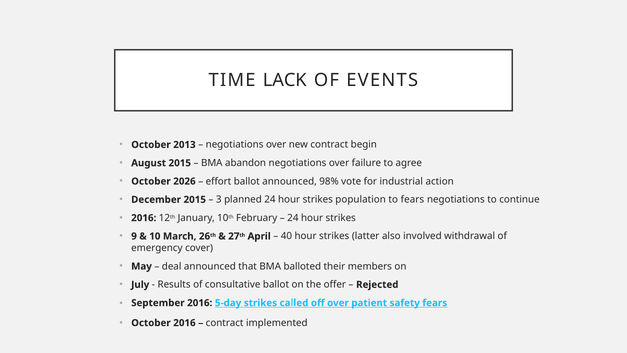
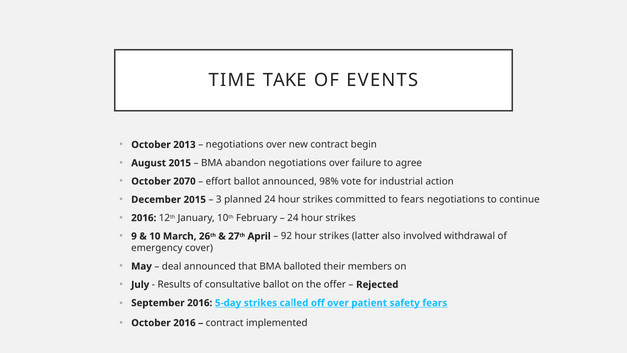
LACK: LACK -> TAKE
2026: 2026 -> 2070
population: population -> committed
40: 40 -> 92
